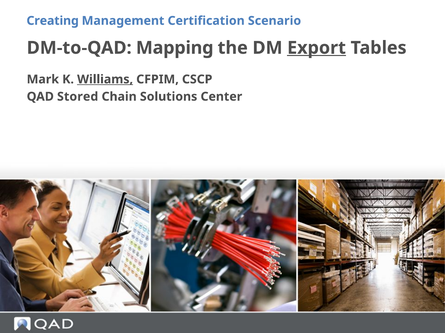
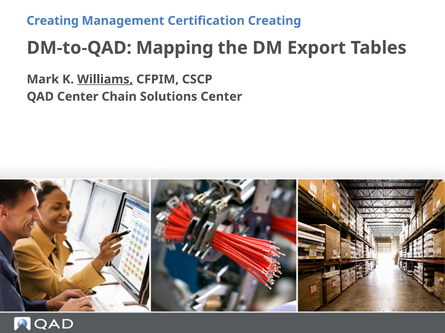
Certification Scenario: Scenario -> Creating
Export underline: present -> none
QAD Stored: Stored -> Center
